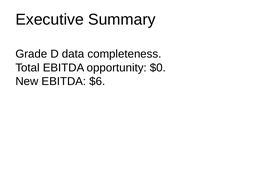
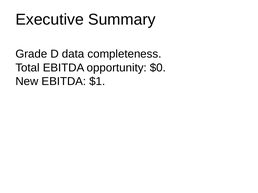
$6: $6 -> $1
